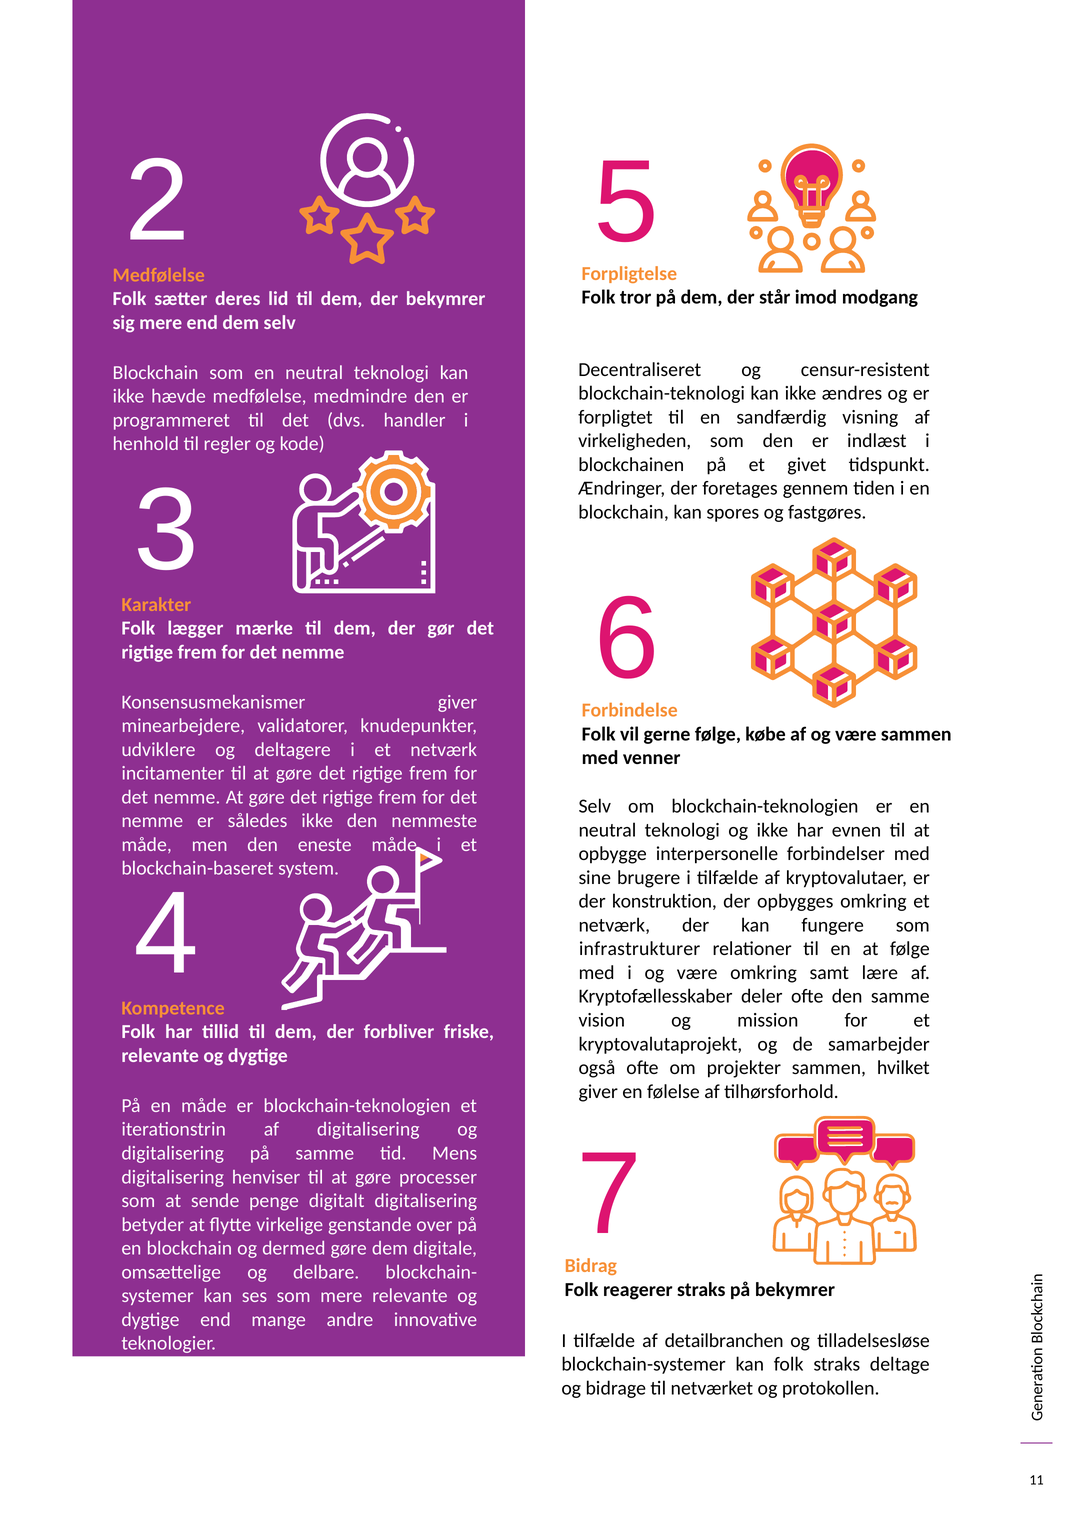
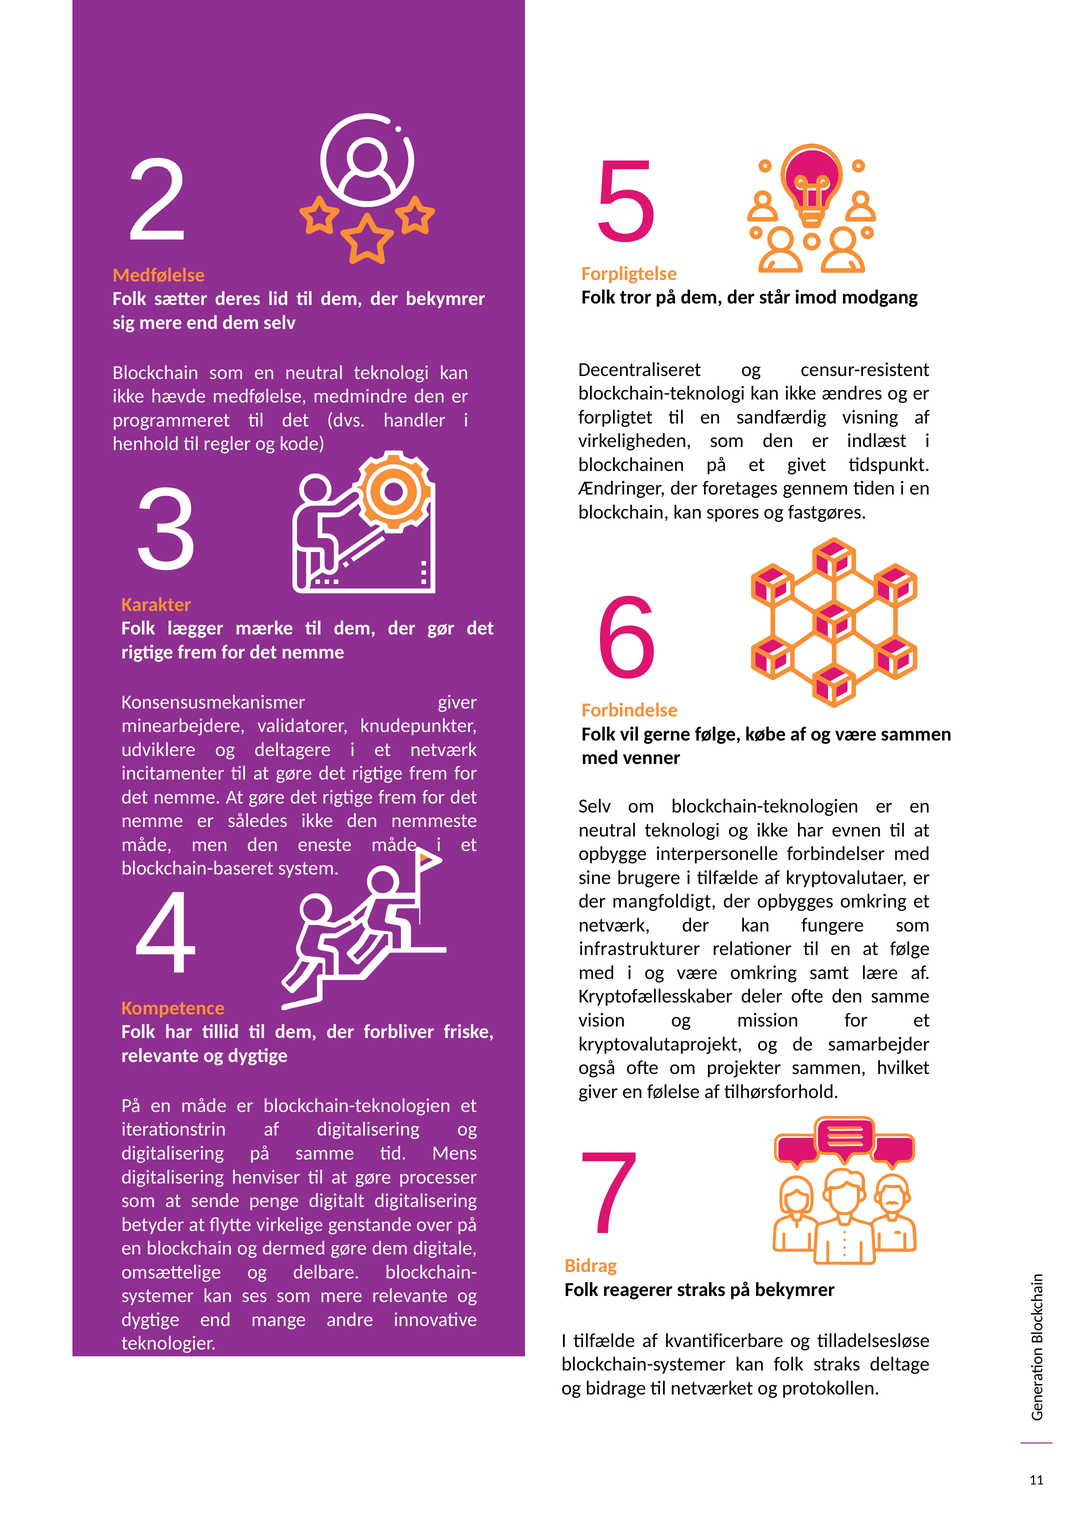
konstruktion: konstruktion -> mangfoldigt
detailbranchen: detailbranchen -> kvantificerbare
